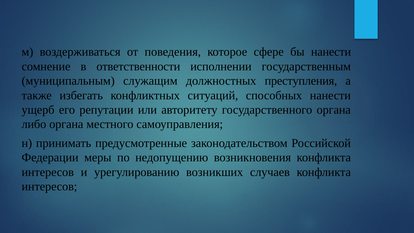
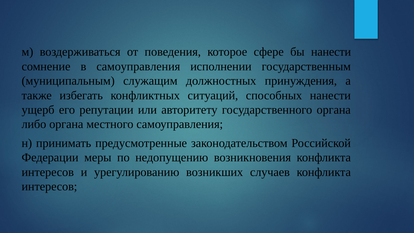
в ответственности: ответственности -> самоуправления
преступления: преступления -> принуждения
